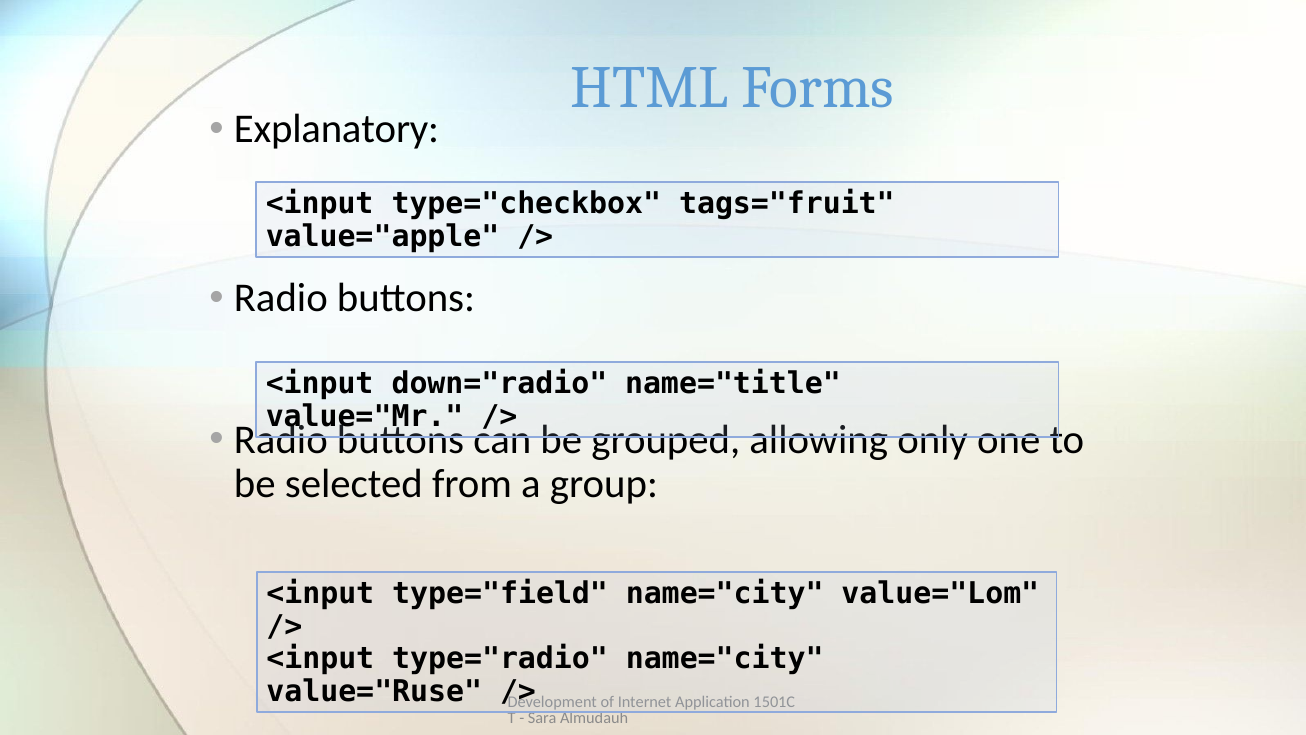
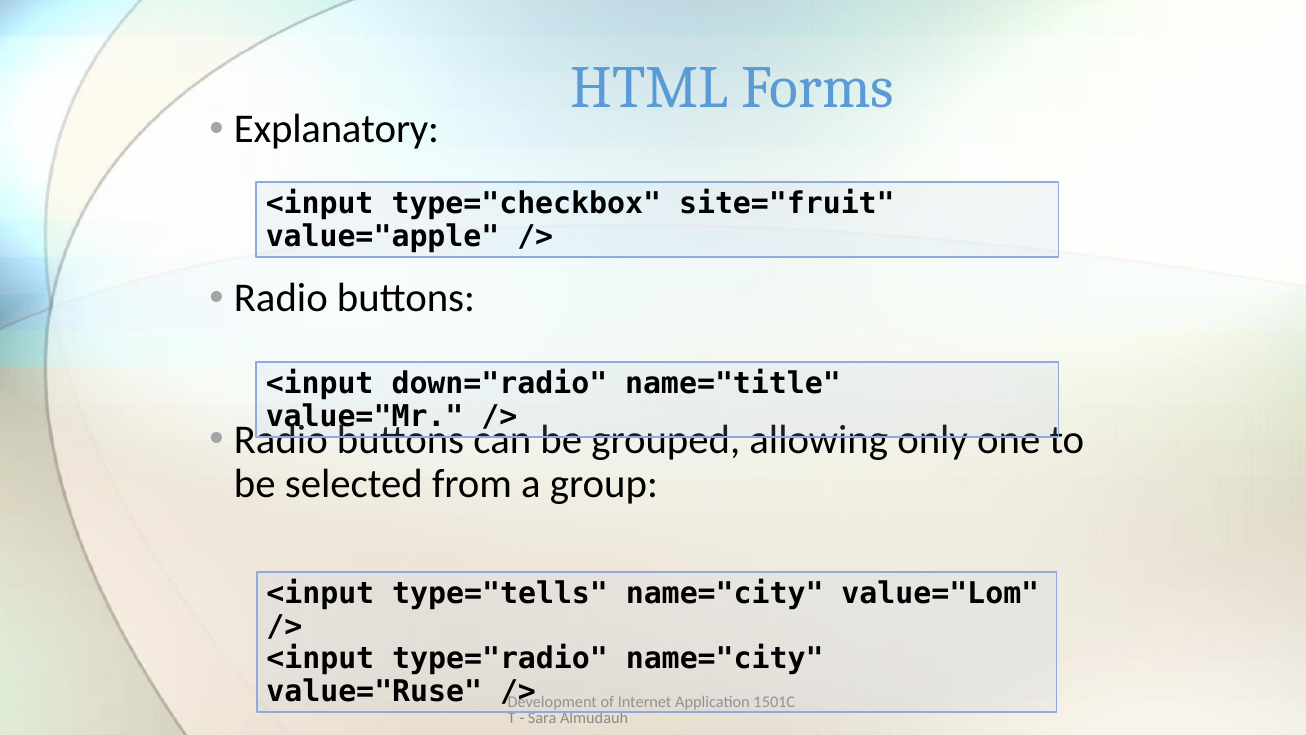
tags="fruit: tags="fruit -> site="fruit
type="field: type="field -> type="tells
